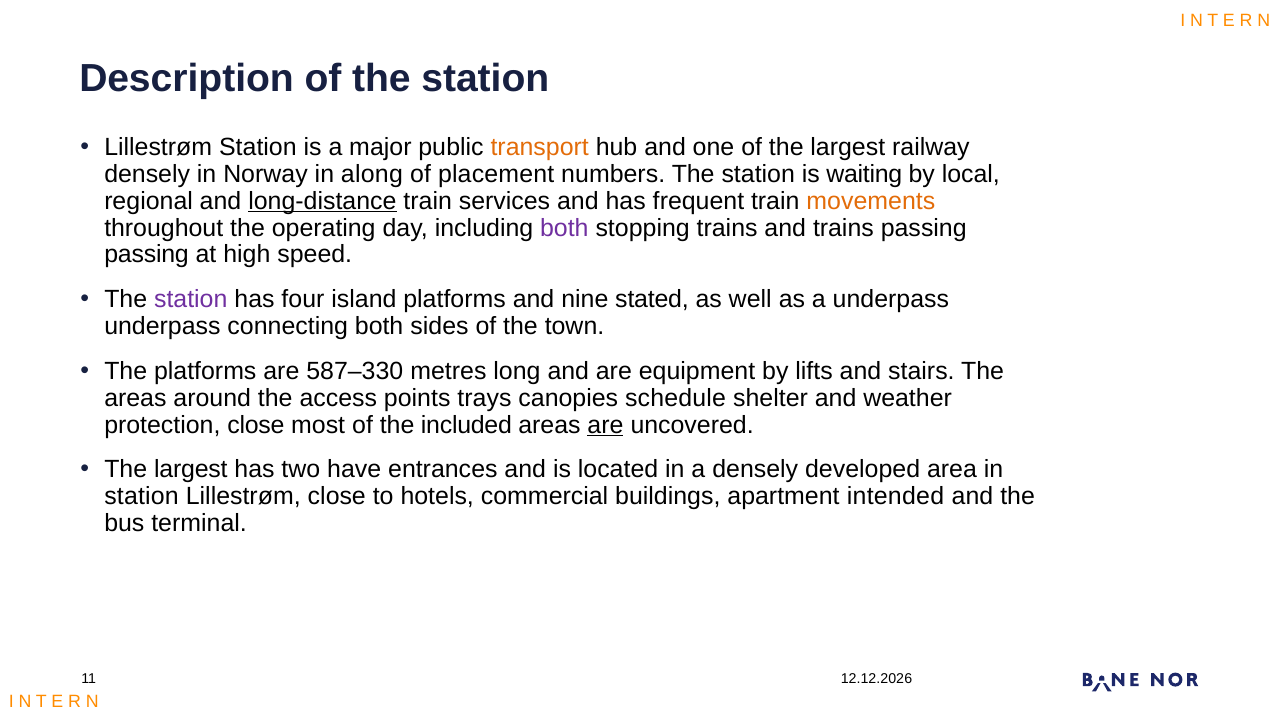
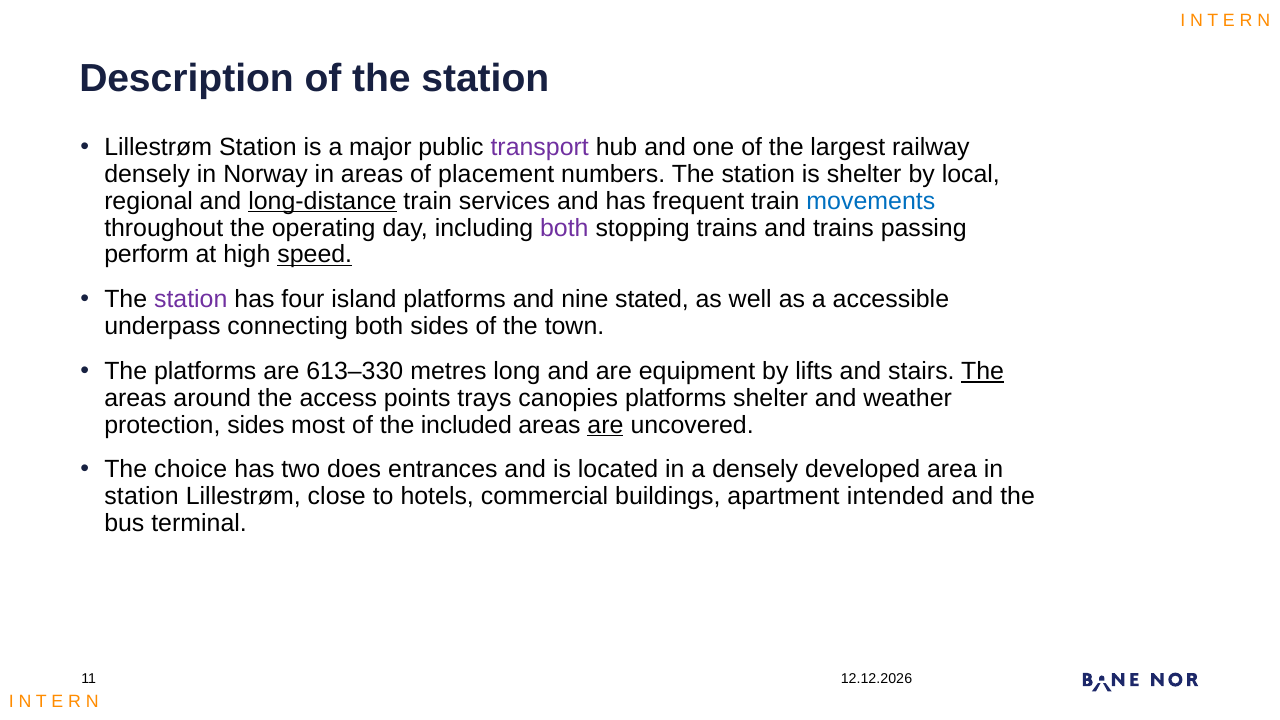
transport colour: orange -> purple
in along: along -> areas
is waiting: waiting -> shelter
movements colour: orange -> blue
passing at (147, 255): passing -> perform
speed underline: none -> present
a underpass: underpass -> accessible
587–330: 587–330 -> 613–330
The at (983, 371) underline: none -> present
canopies schedule: schedule -> platforms
protection close: close -> sides
largest at (191, 470): largest -> choice
have: have -> does
